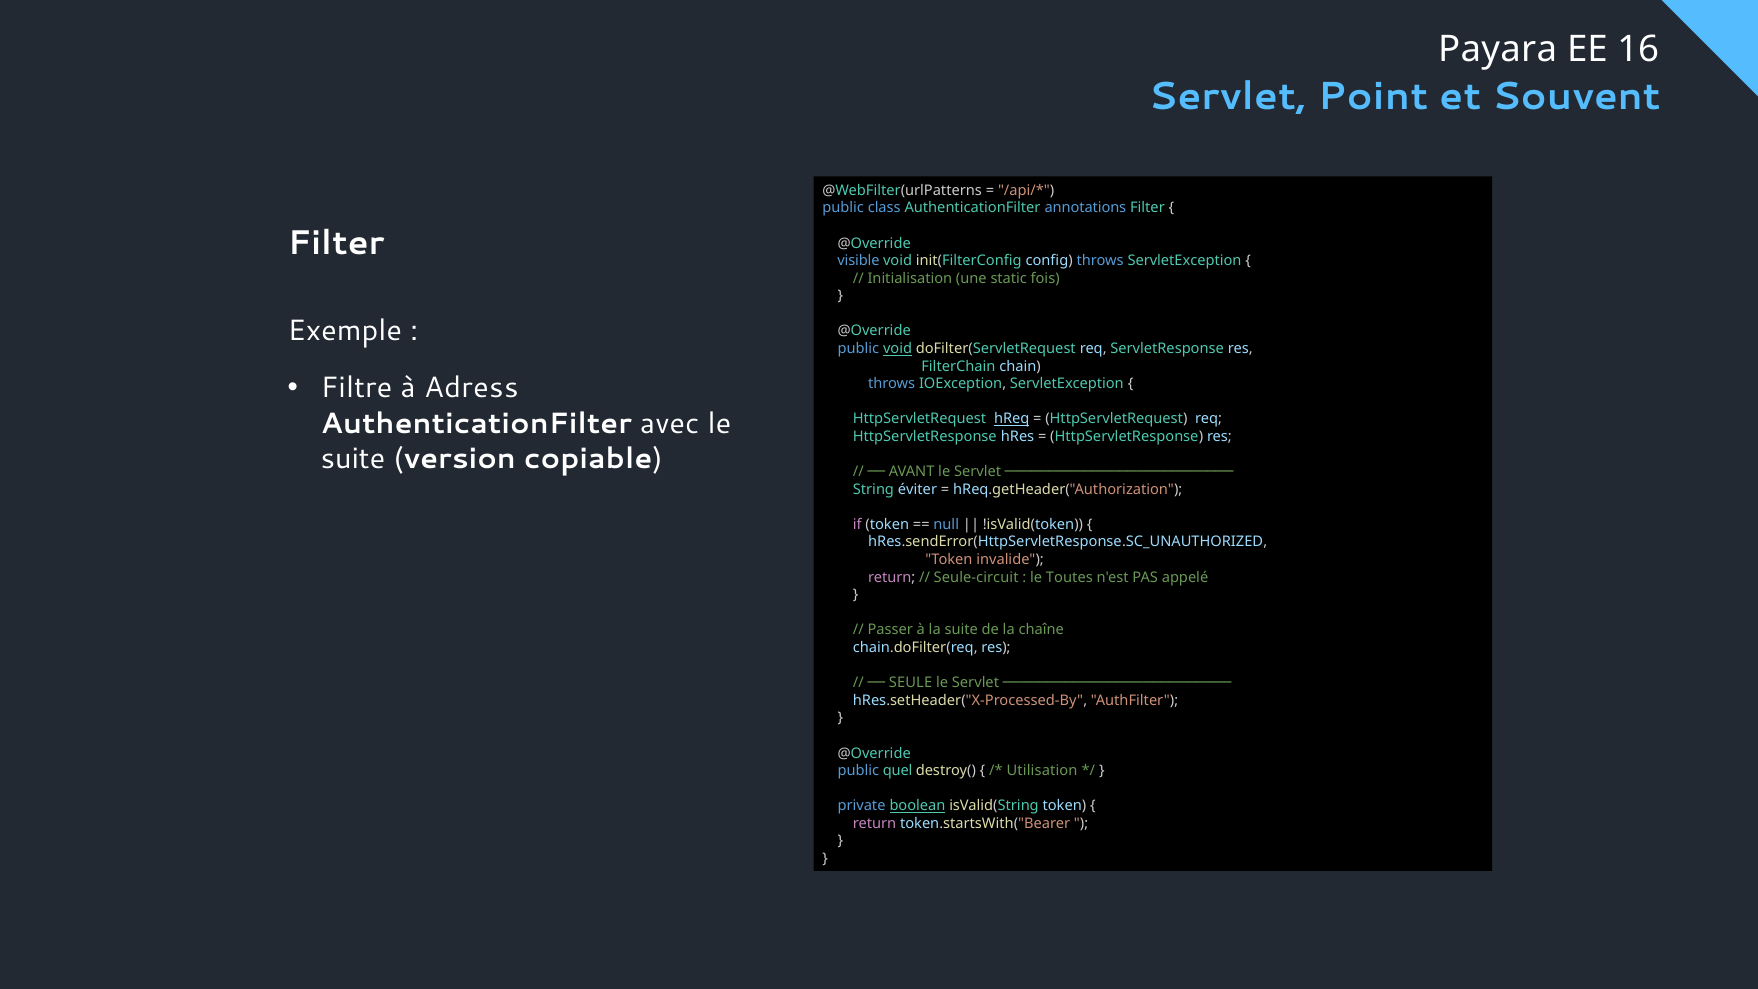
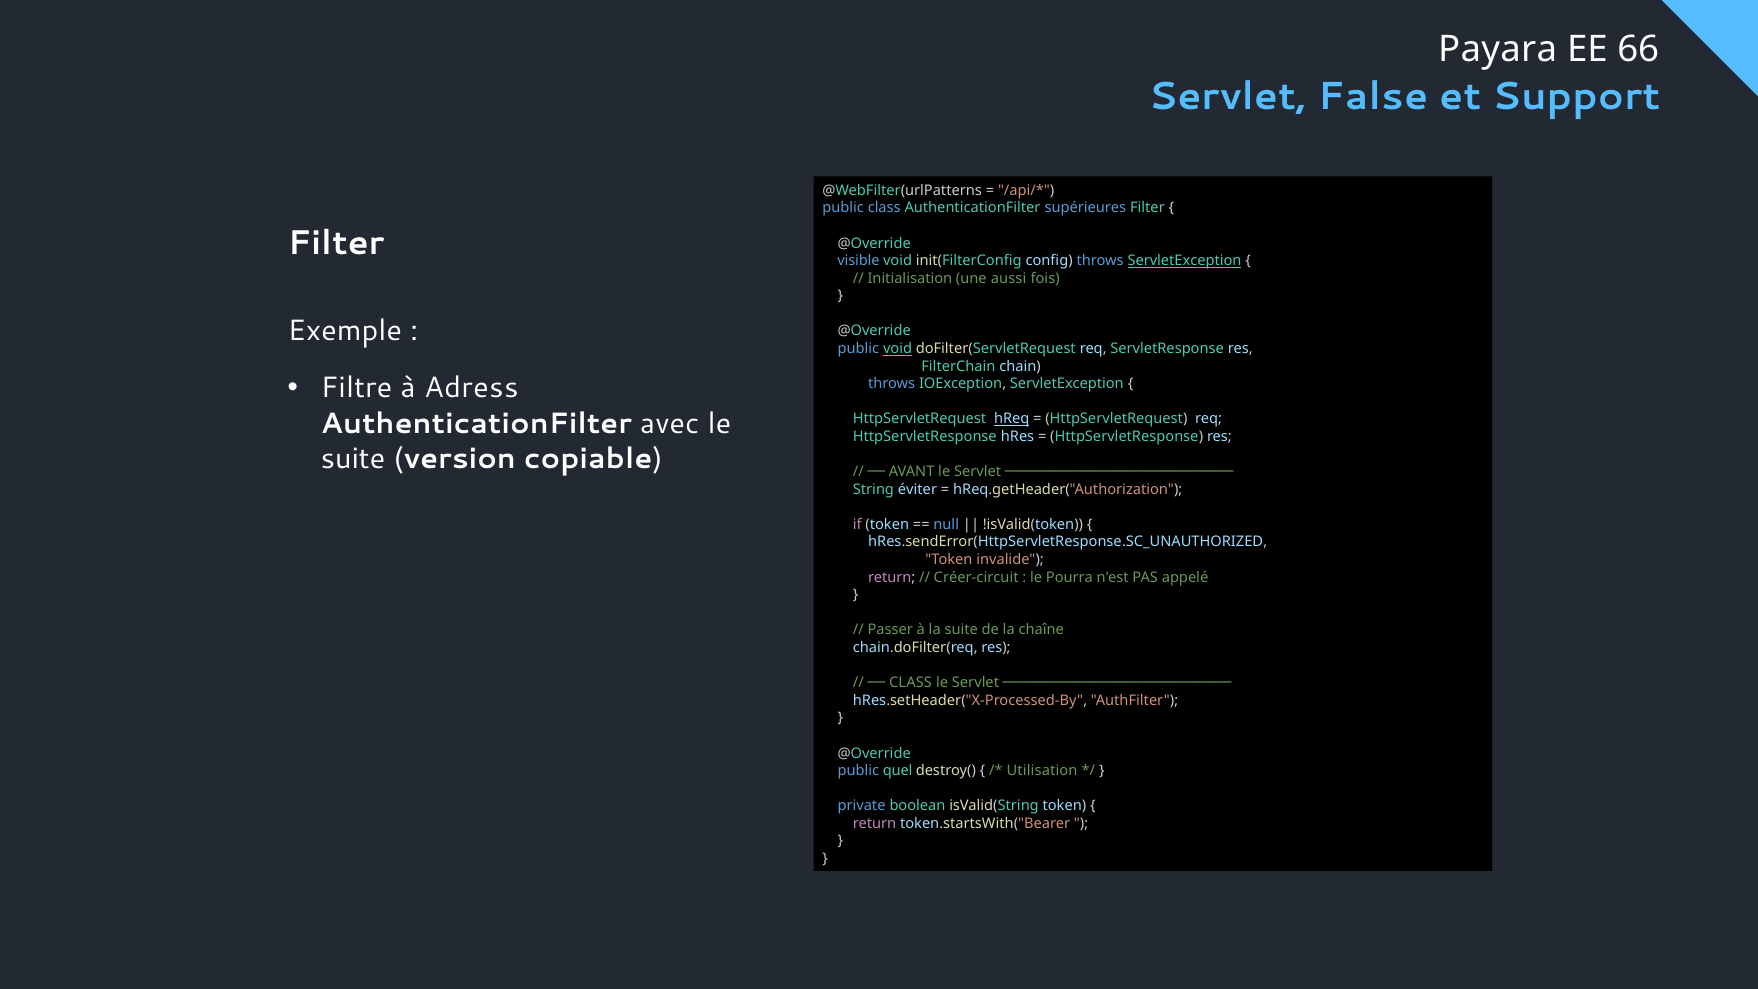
16: 16 -> 66
Point: Point -> False
Souvent: Souvent -> Support
annotations: annotations -> supérieures
ServletException at (1184, 261) underline: none -> present
static: static -> aussi
Seule-circuit: Seule-circuit -> Créer-circuit
Toutes: Toutes -> Pourra
SEULE at (911, 683): SEULE -> CLASS
boolean underline: present -> none
